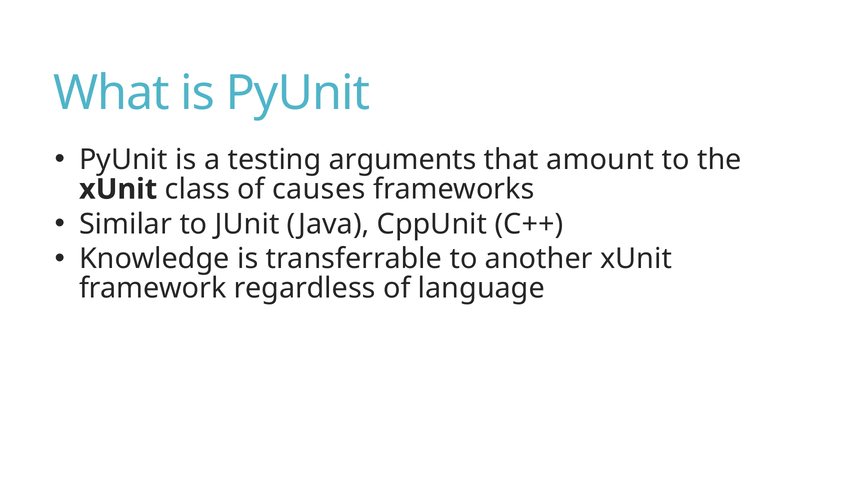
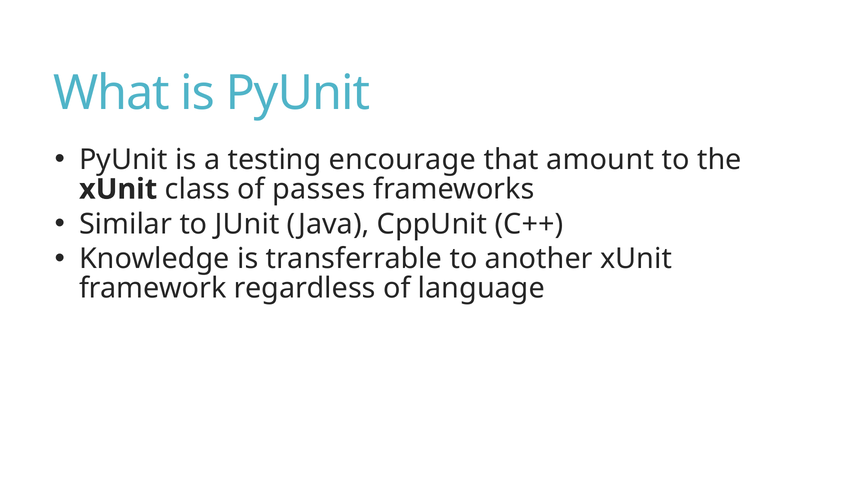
arguments: arguments -> encourage
causes: causes -> passes
